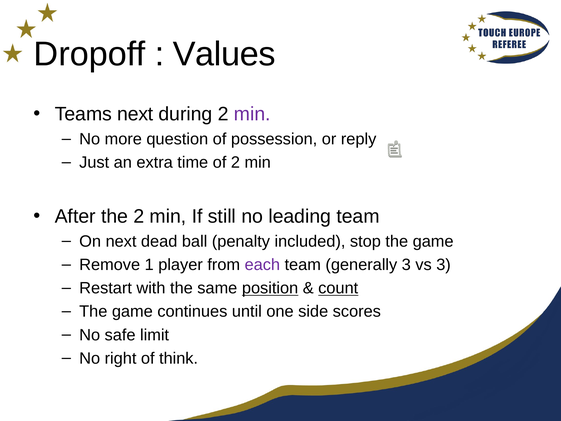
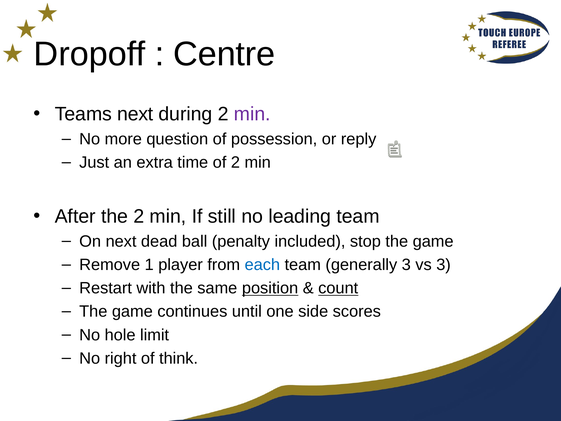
Values: Values -> Centre
each colour: purple -> blue
safe: safe -> hole
